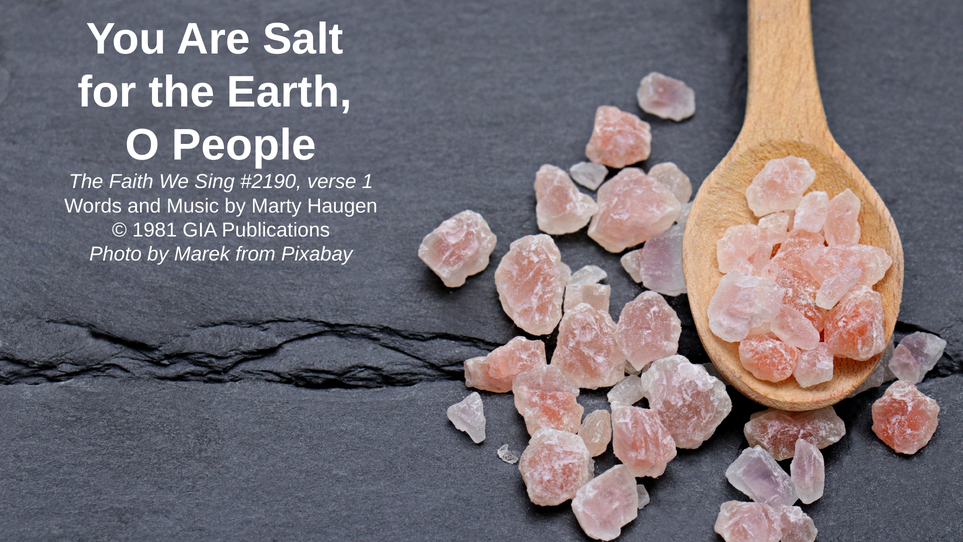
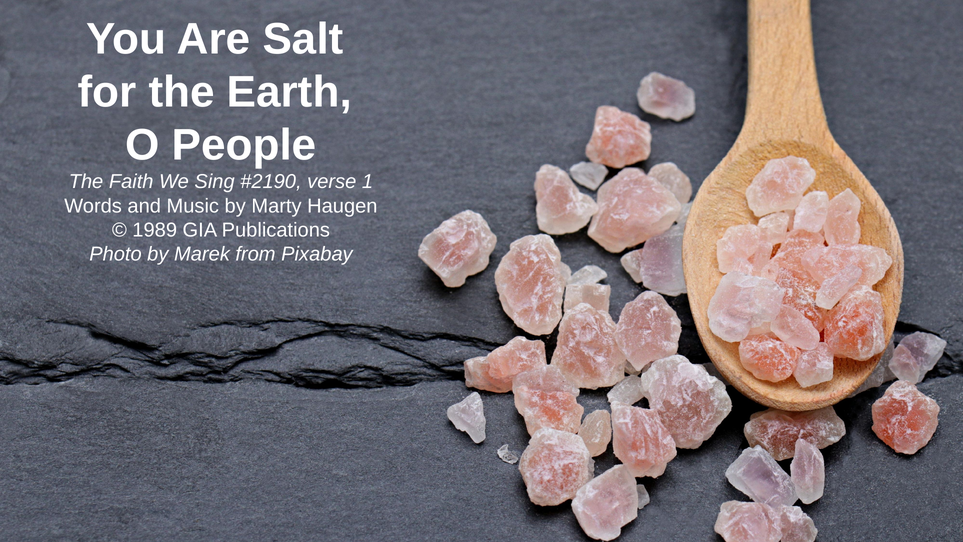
1981: 1981 -> 1989
